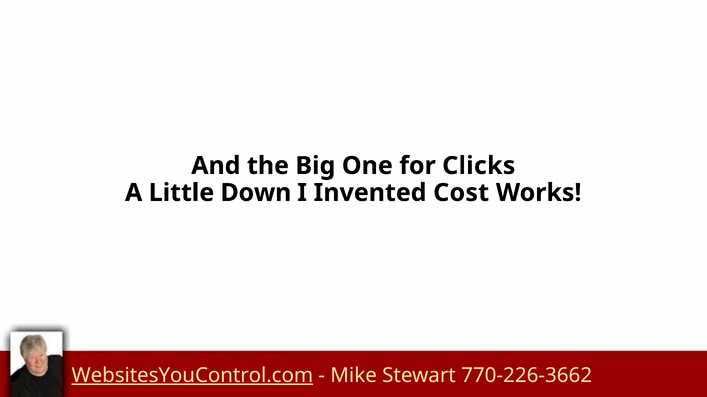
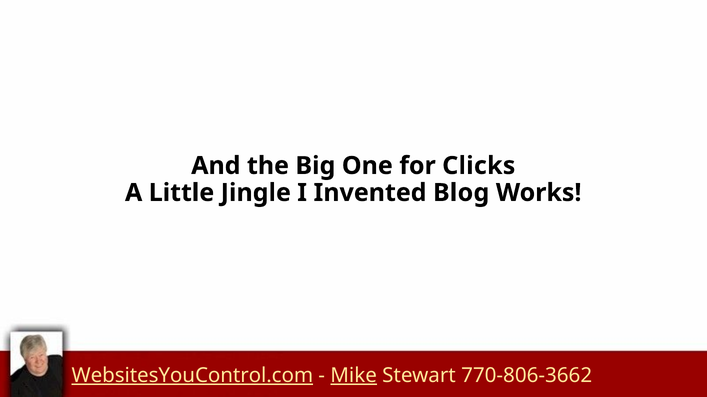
Down: Down -> Jingle
Cost: Cost -> Blog
Mike underline: none -> present
770-226-3662: 770-226-3662 -> 770-806-3662
